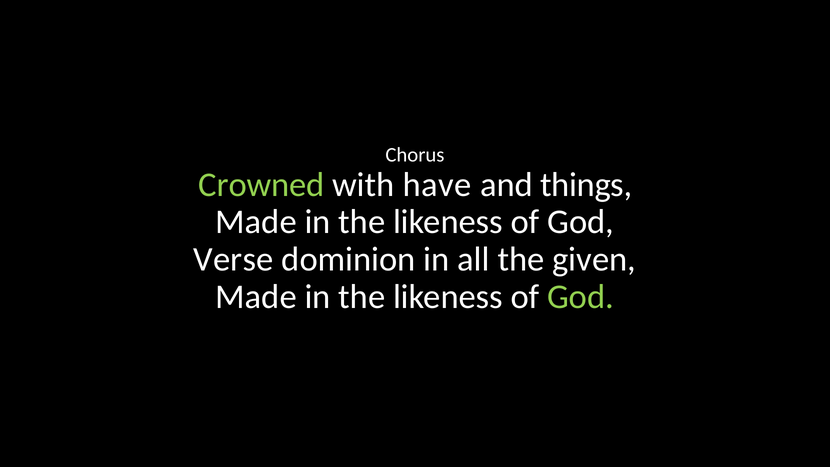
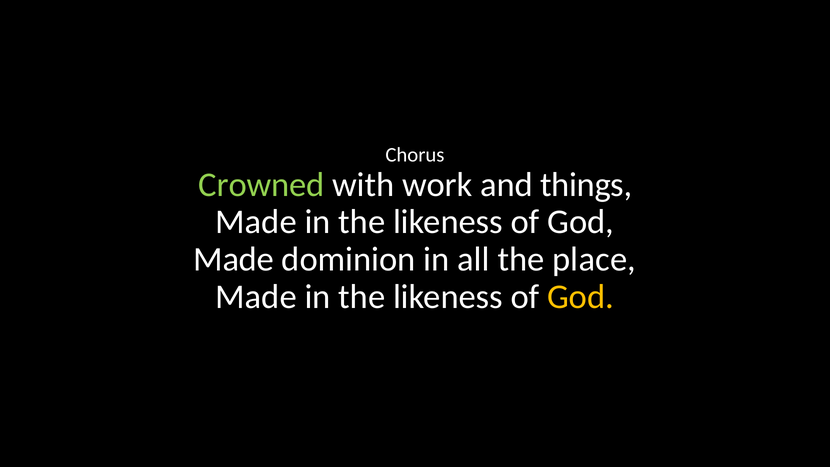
have: have -> work
Verse at (233, 259): Verse -> Made
given: given -> place
God at (581, 297) colour: light green -> yellow
